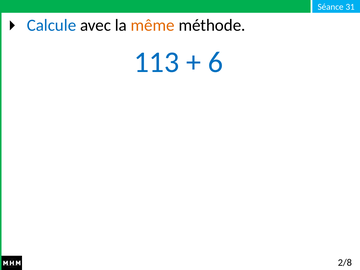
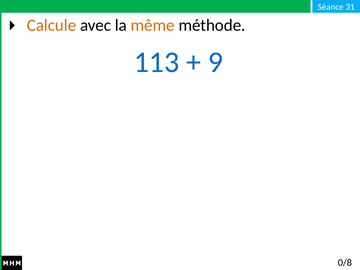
Calcule colour: blue -> orange
6: 6 -> 9
2/8: 2/8 -> 0/8
